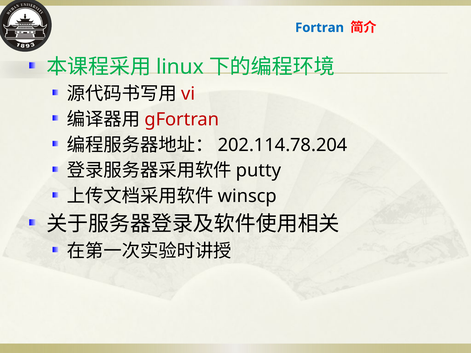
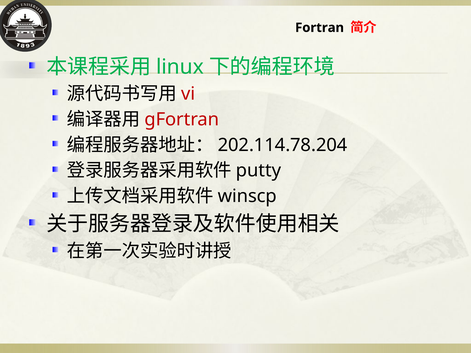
Fortran colour: blue -> black
